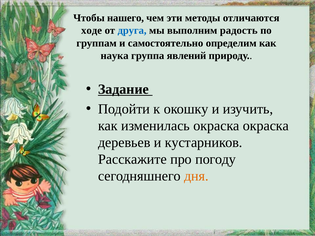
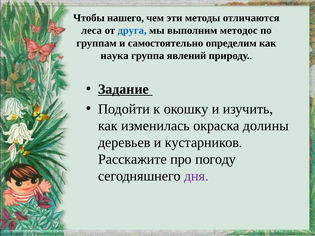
ходе: ходе -> леса
радость: радость -> методос
окраска окраска: окраска -> долины
дня colour: orange -> purple
